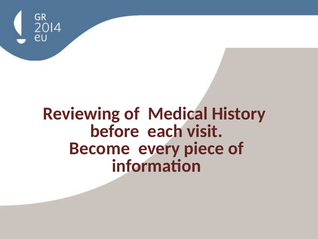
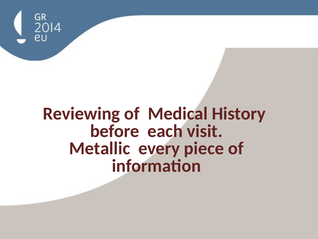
Become: Become -> Metallic
